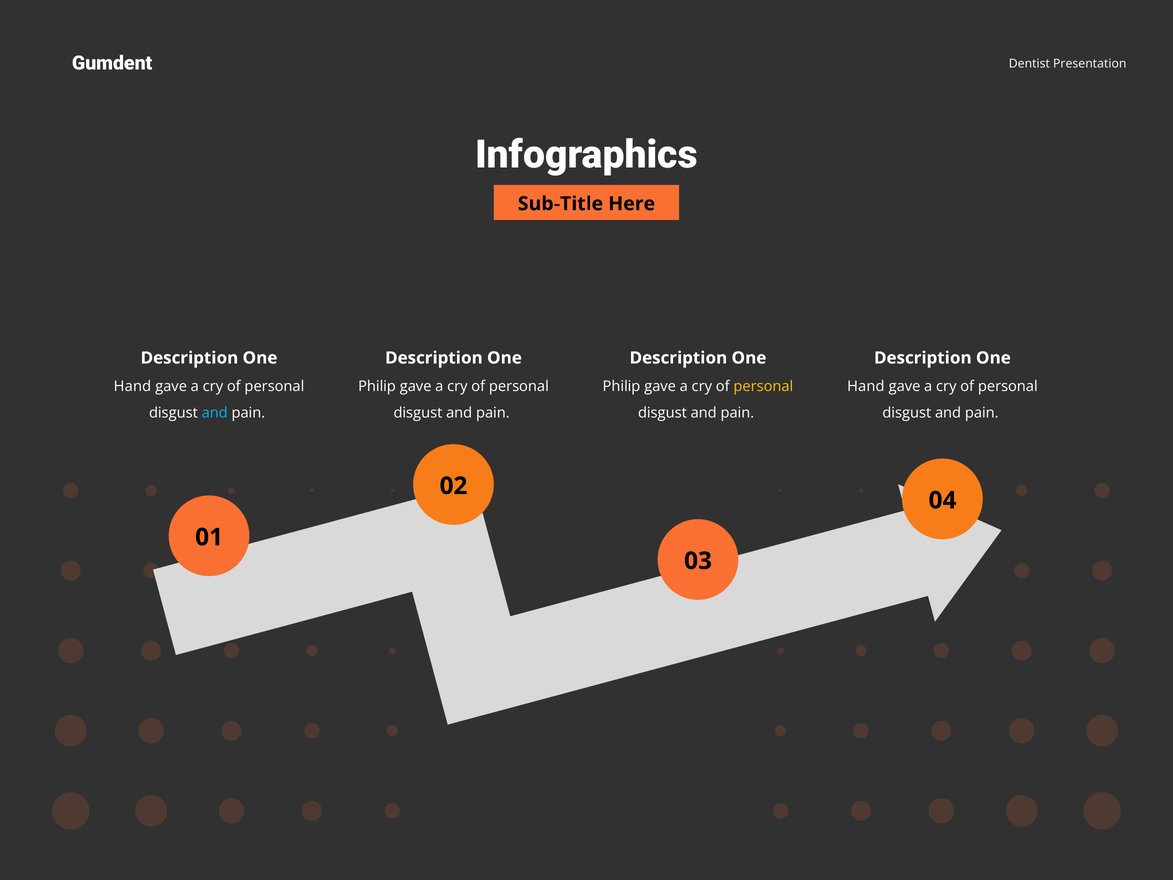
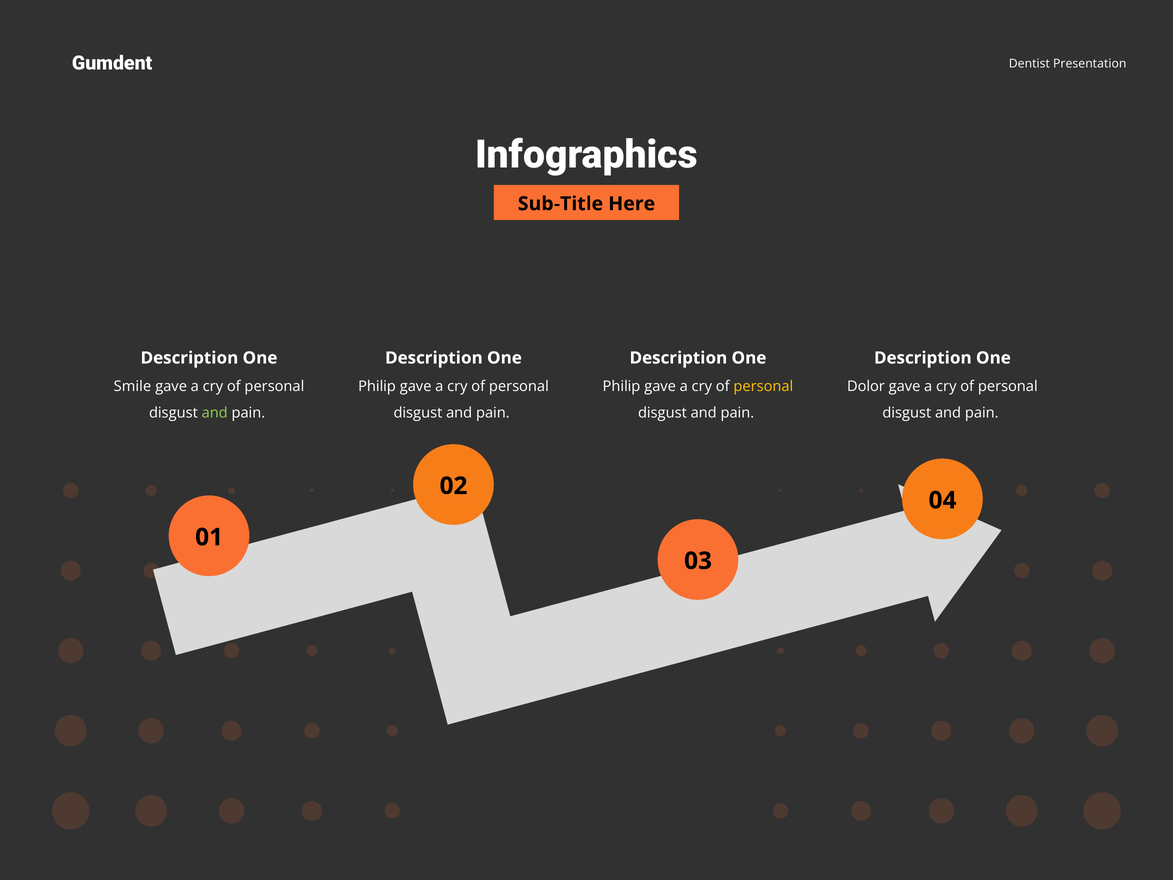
Hand at (132, 386): Hand -> Smile
Hand at (866, 386): Hand -> Dolor
and at (215, 413) colour: light blue -> light green
